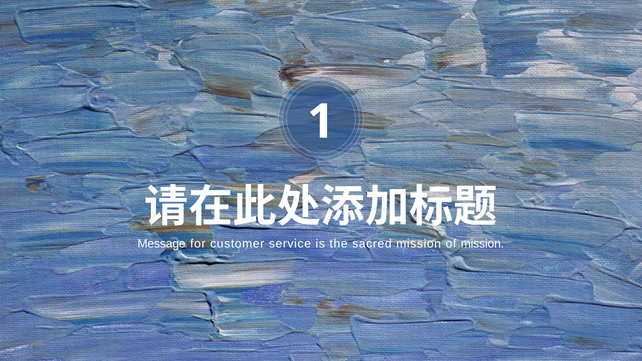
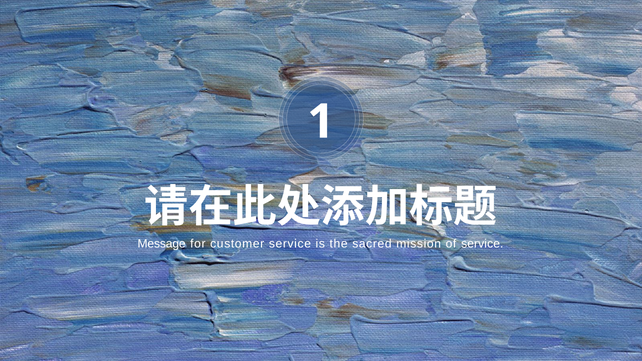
of mission: mission -> service
